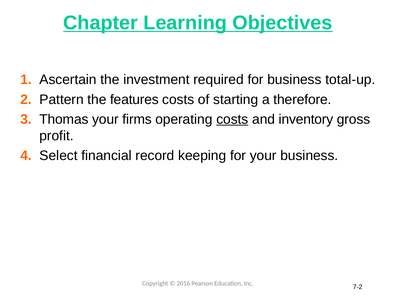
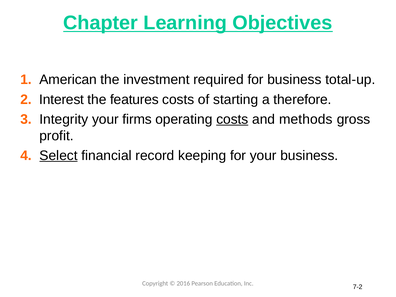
Ascertain: Ascertain -> American
Pattern: Pattern -> Interest
Thomas: Thomas -> Integrity
inventory: inventory -> methods
Select underline: none -> present
